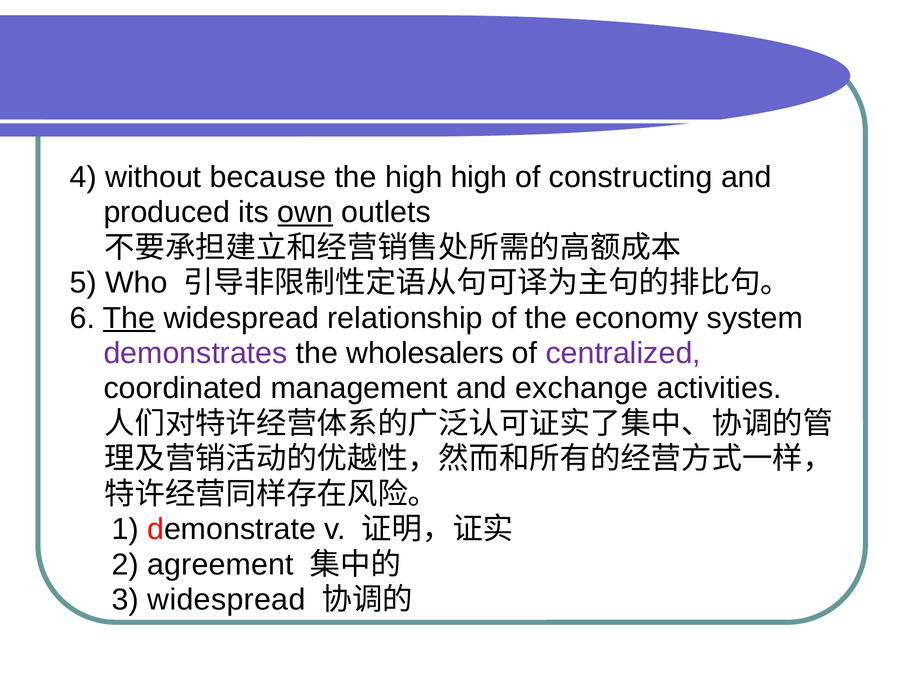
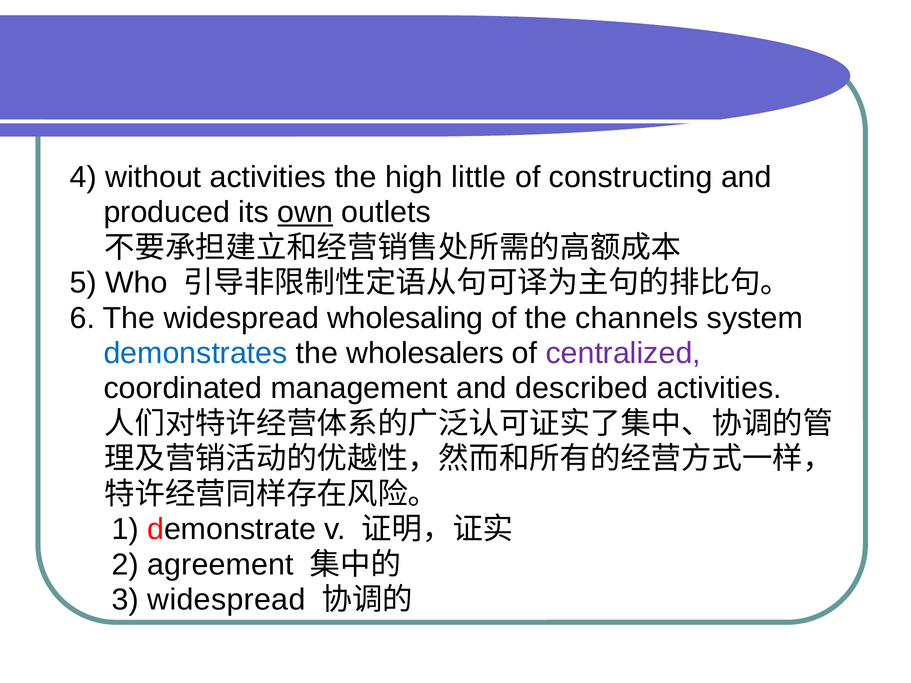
without because: because -> activities
high high: high -> little
The at (129, 318) underline: present -> none
relationship: relationship -> wholesaling
economy: economy -> channels
demonstrates colour: purple -> blue
exchange: exchange -> described
